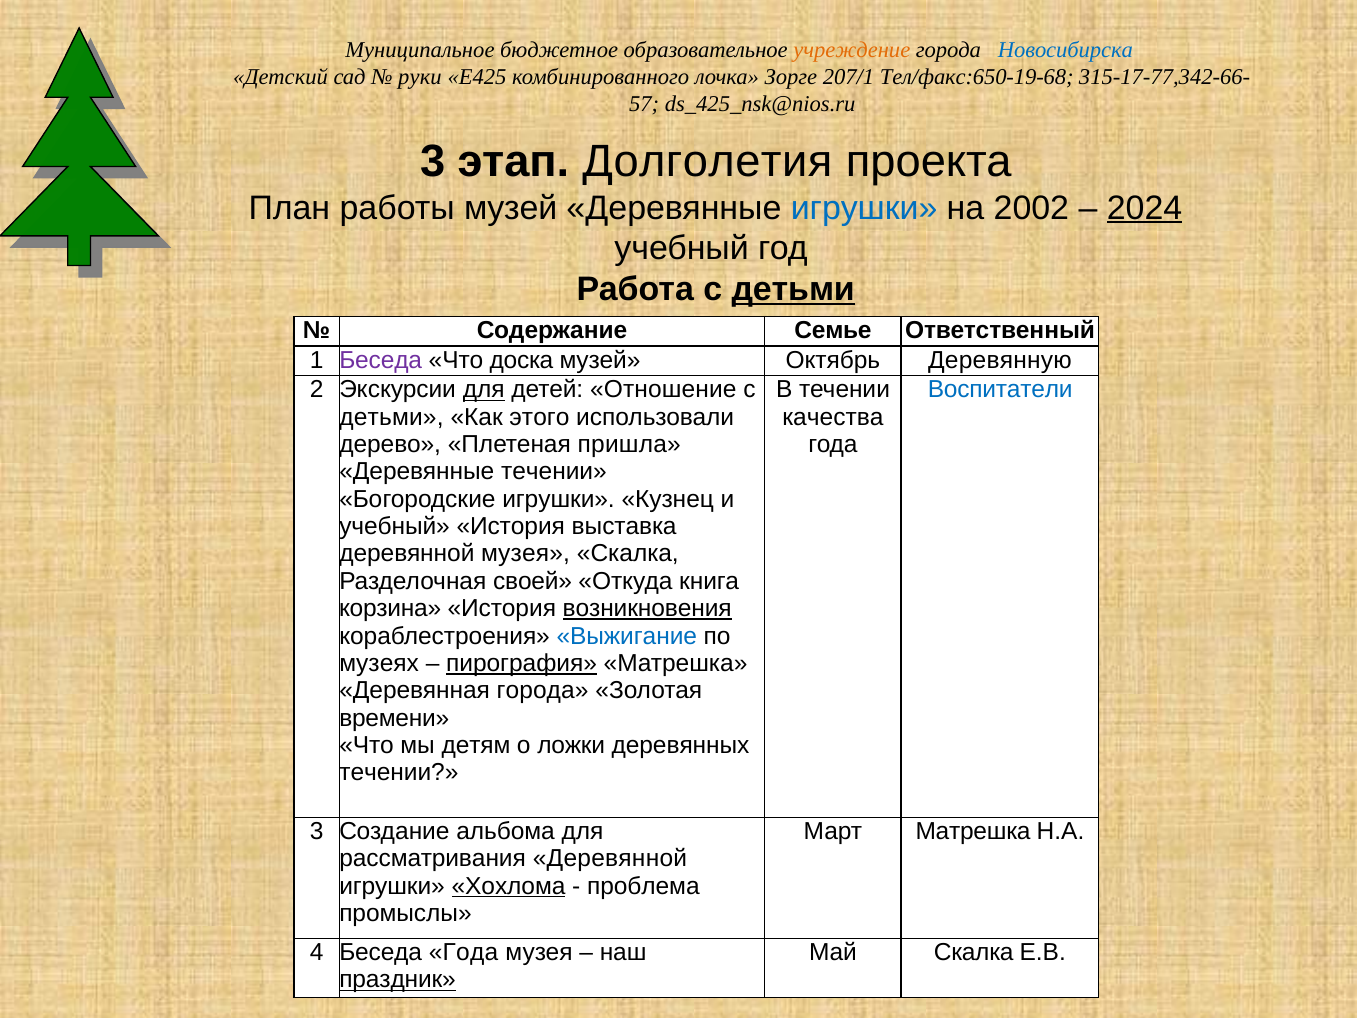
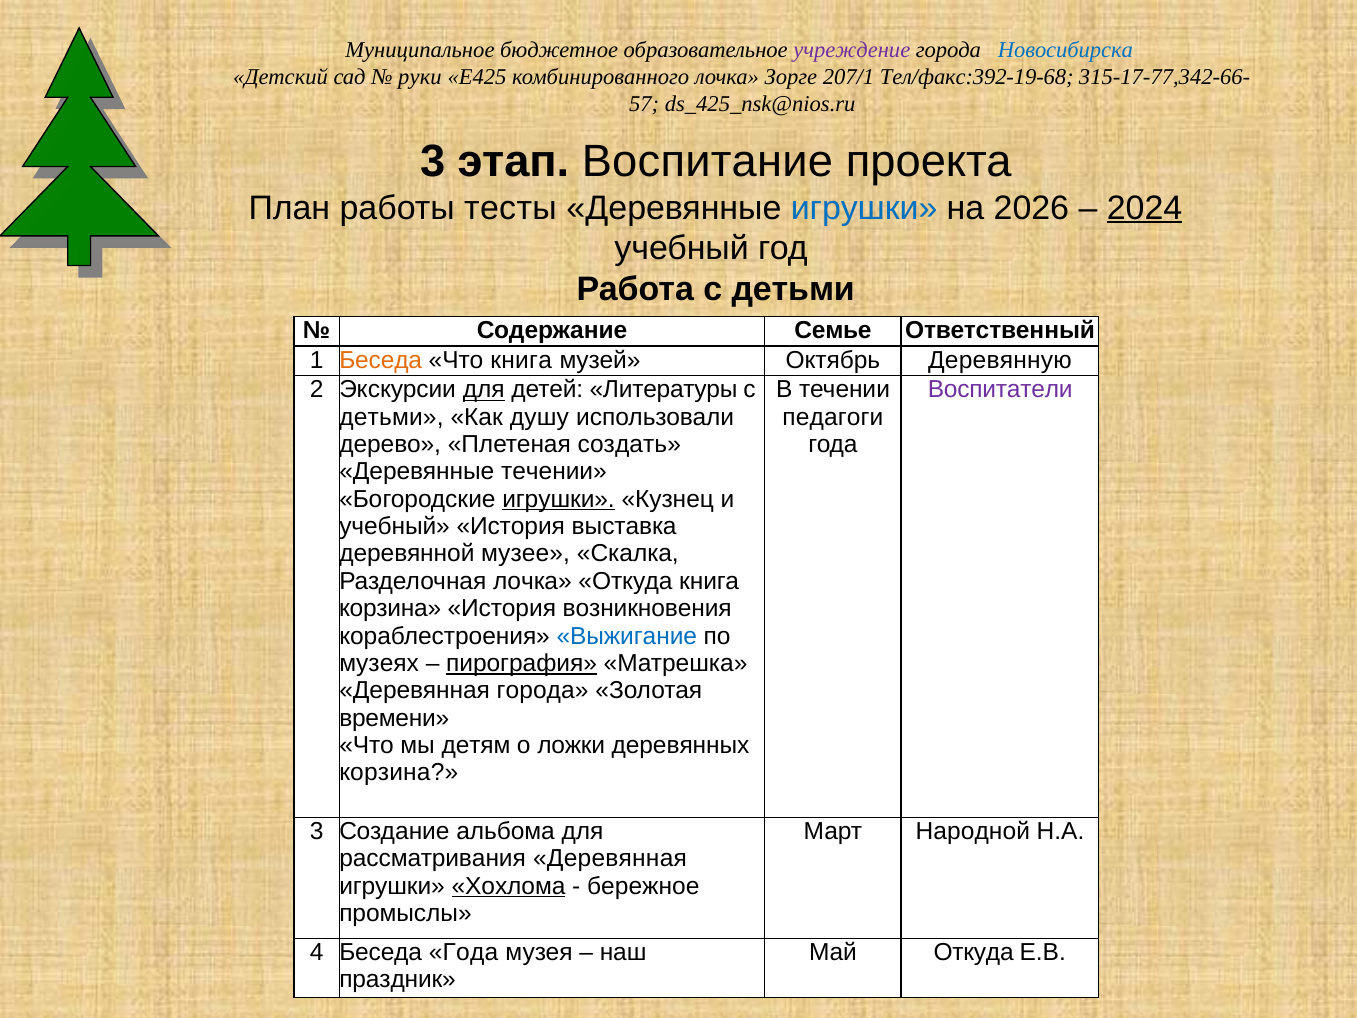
учреждение colour: orange -> purple
Тел/факс:650-19-68: Тел/факс:650-19-68 -> Тел/факс:392-19-68
Долголетия: Долголетия -> Воспитание
работы музей: музей -> тесты
2002: 2002 -> 2026
детьми at (793, 289) underline: present -> none
Беседа at (381, 360) colour: purple -> orange
Что доска: доска -> книга
Отношение: Отношение -> Литературы
Воспитатели colour: blue -> purple
этого: этого -> душу
качества: качества -> педагоги
пришла: пришла -> создать
игрушки at (559, 499) underline: none -> present
деревянной музея: музея -> музее
Разделочная своей: своей -> лочка
возникновения underline: present -> none
течении at (399, 773): течении -> корзина
Март Матрешка: Матрешка -> Народной
рассматривания Деревянной: Деревянной -> Деревянная
проблема: проблема -> бережное
Май Скалка: Скалка -> Откуда
праздник underline: present -> none
